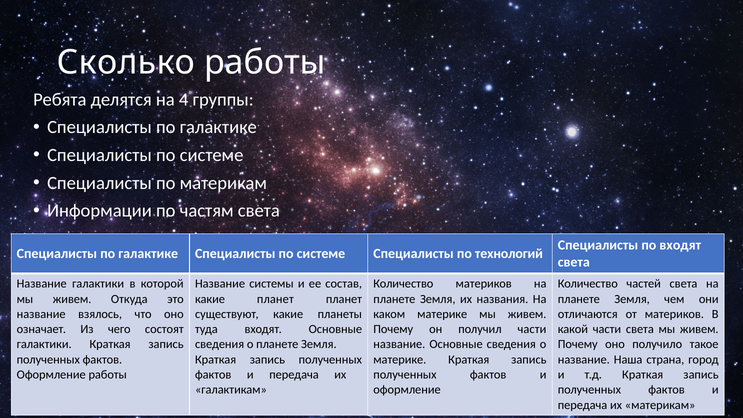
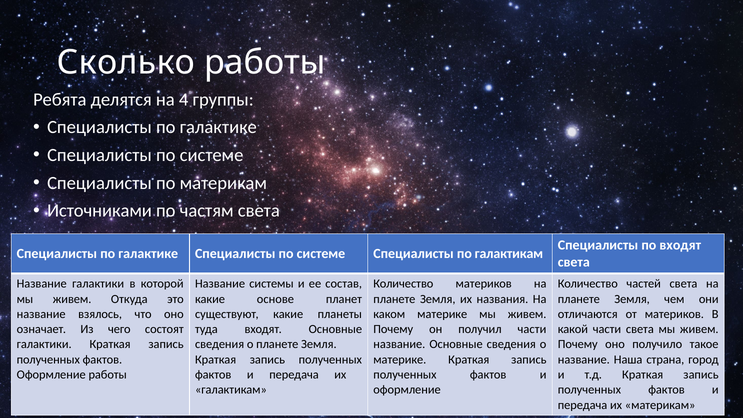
Информации: Информации -> Источниками
по технологий: технологий -> галактикам
какие планет: планет -> основе
